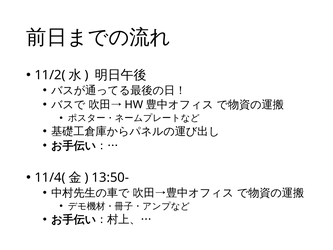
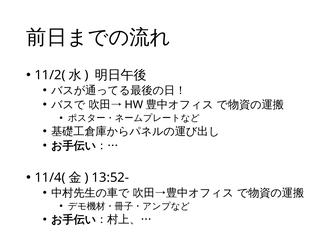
13:50-: 13:50- -> 13:52-
